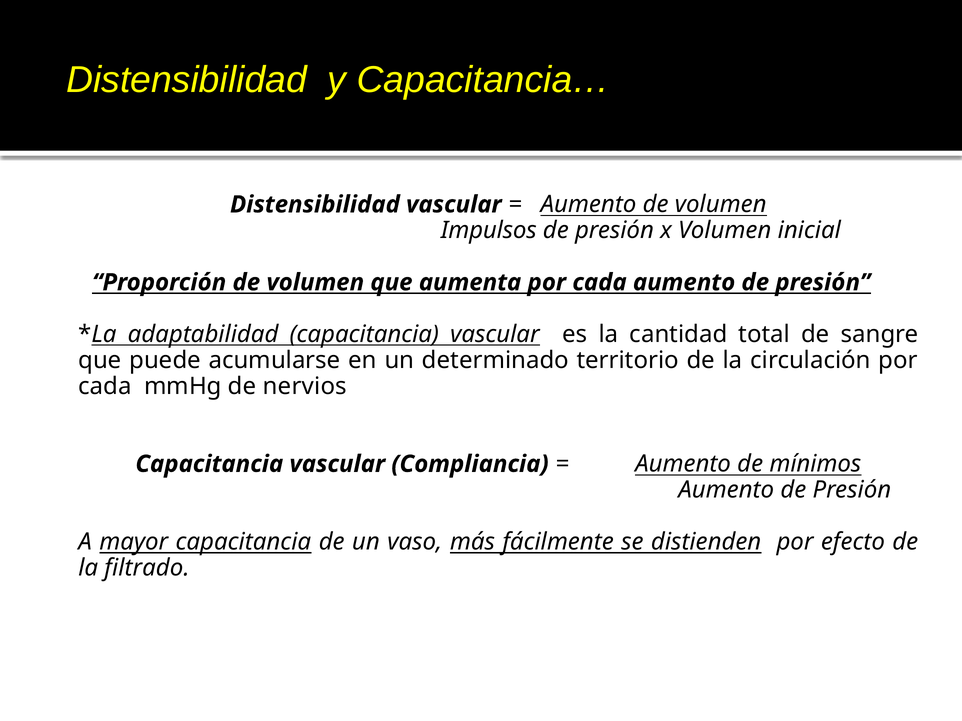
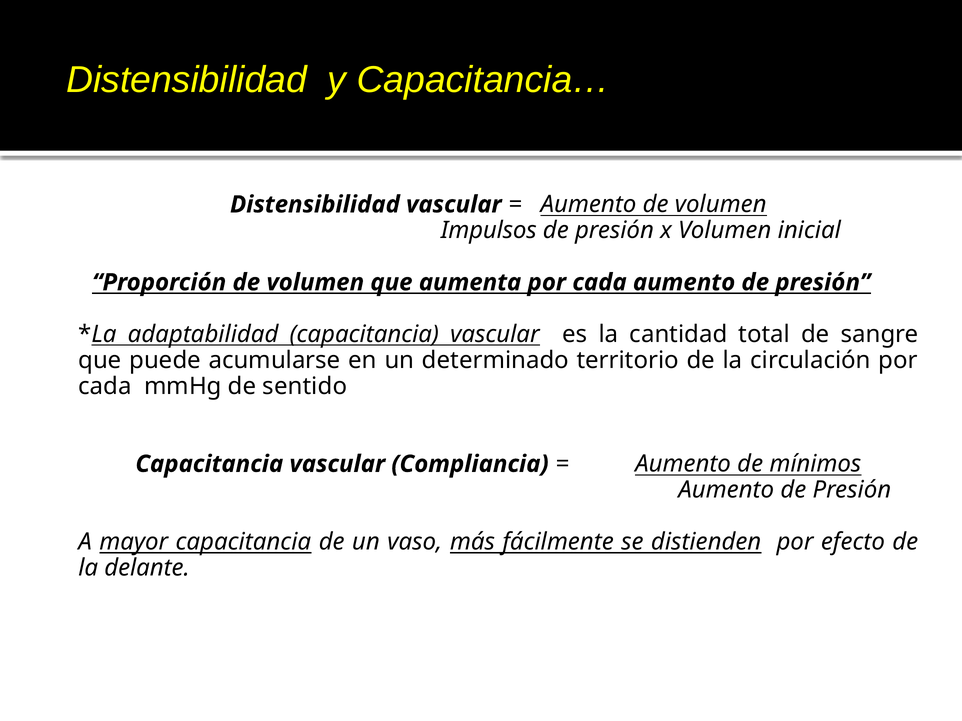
nervios: nervios -> sentido
filtrado: filtrado -> delante
